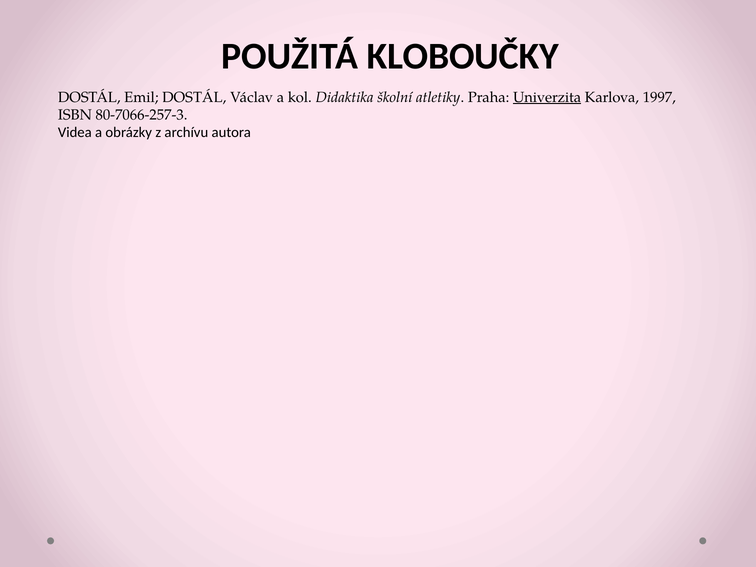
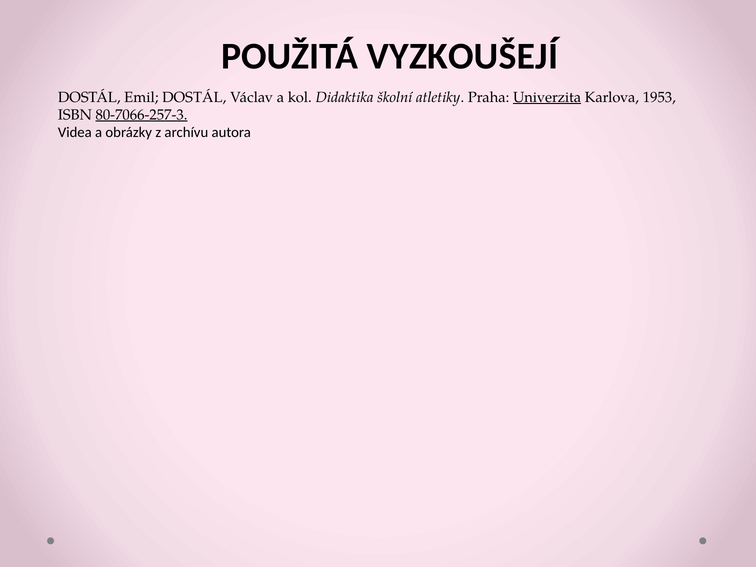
KLOBOUČKY: KLOBOUČKY -> VYZKOUŠEJÍ
1997: 1997 -> 1953
80-7066-257-3 underline: none -> present
